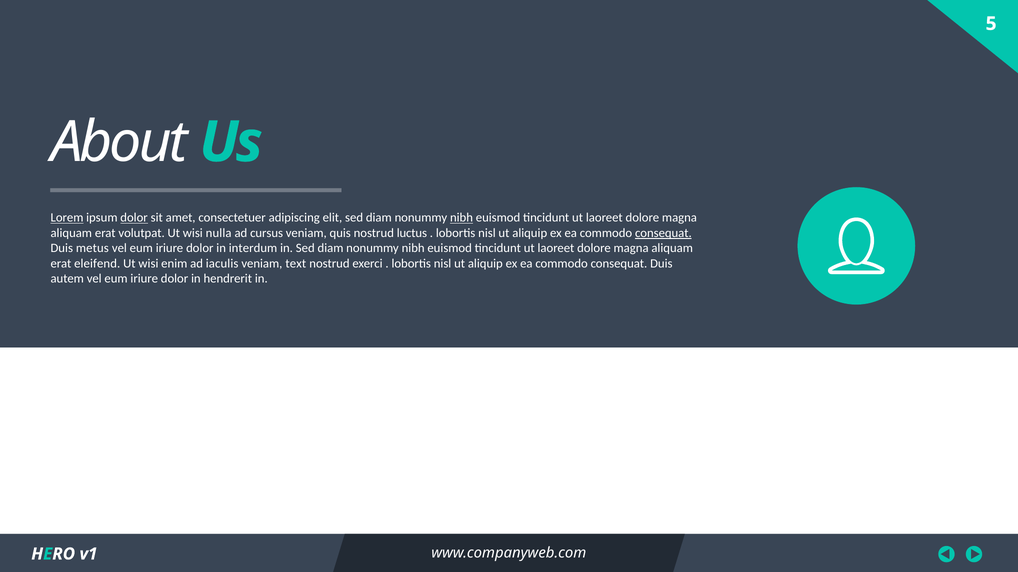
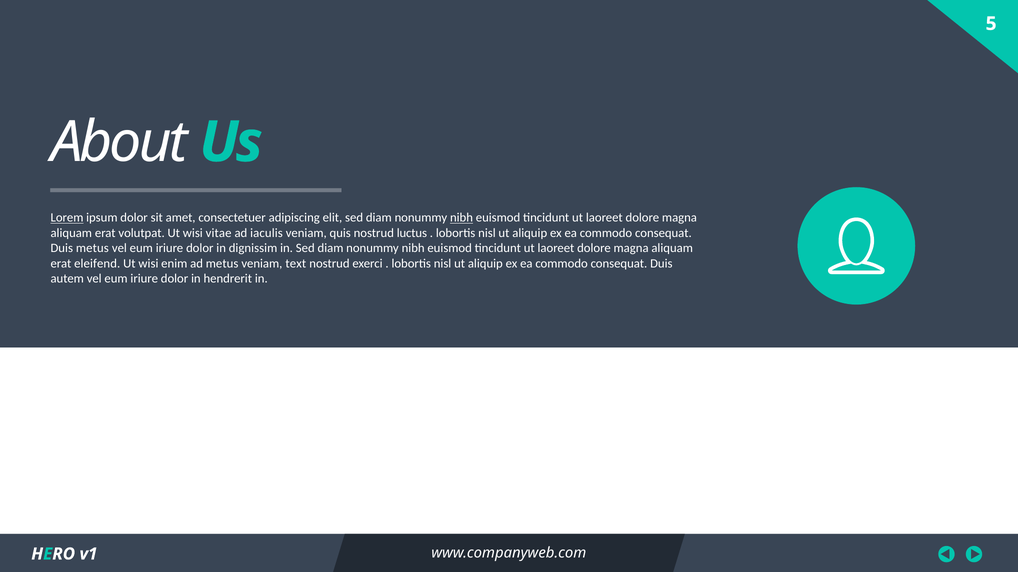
dolor at (134, 218) underline: present -> none
nulla: nulla -> vitae
cursus: cursus -> iaculis
consequat at (663, 233) underline: present -> none
interdum: interdum -> dignissim
ad iaculis: iaculis -> metus
